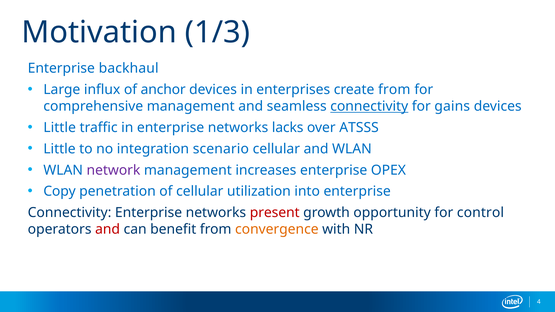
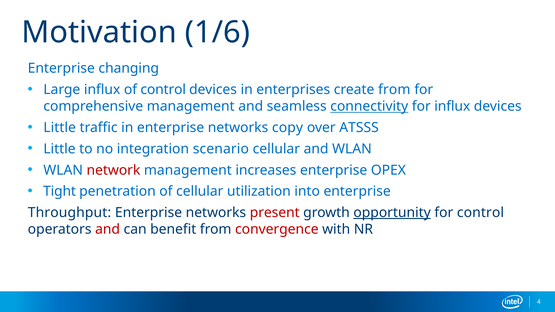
1/3: 1/3 -> 1/6
backhaul: backhaul -> changing
of anchor: anchor -> control
for gains: gains -> influx
lacks: lacks -> copy
network colour: purple -> red
Copy: Copy -> Tight
Connectivity at (70, 213): Connectivity -> Throughput
opportunity underline: none -> present
convergence colour: orange -> red
